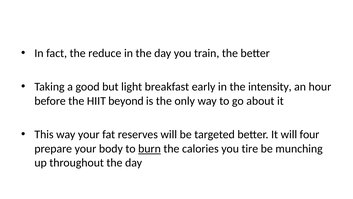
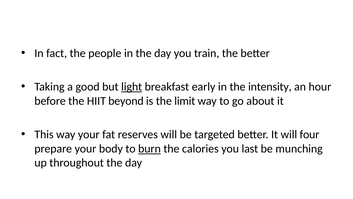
reduce: reduce -> people
light underline: none -> present
only: only -> limit
tire: tire -> last
